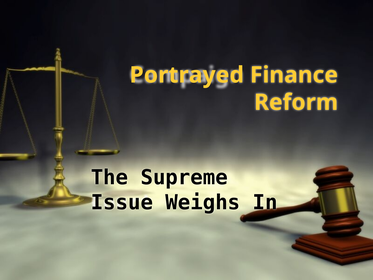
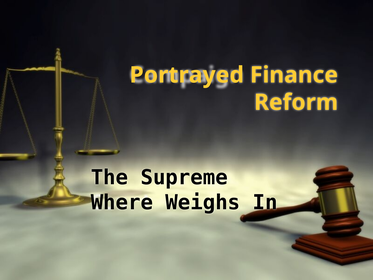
Issue: Issue -> Where
